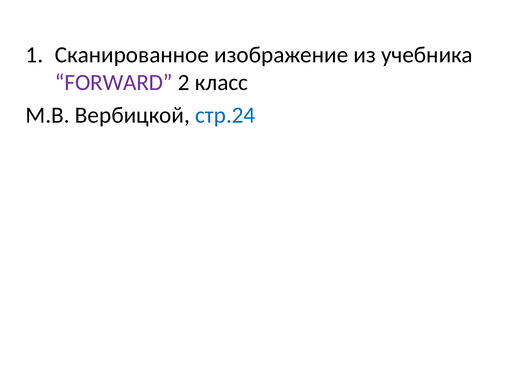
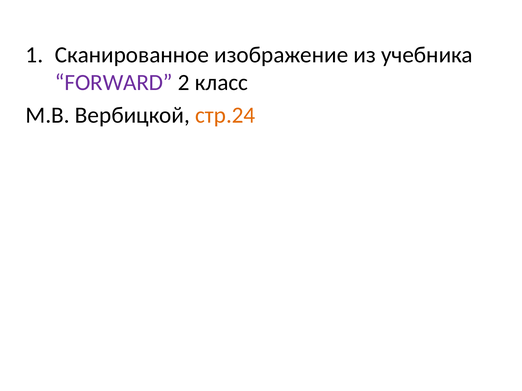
стр.24 colour: blue -> orange
